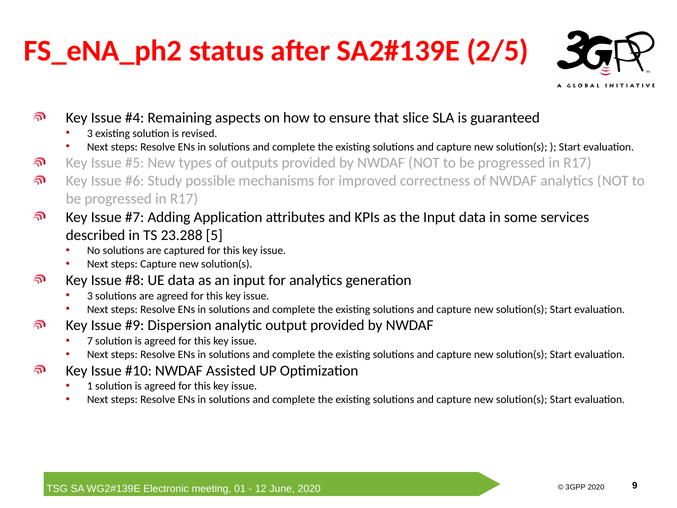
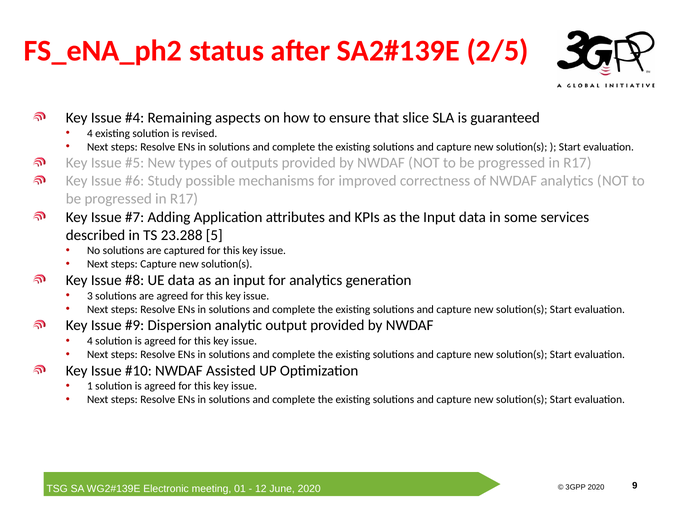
3 at (90, 133): 3 -> 4
7 at (90, 341): 7 -> 4
